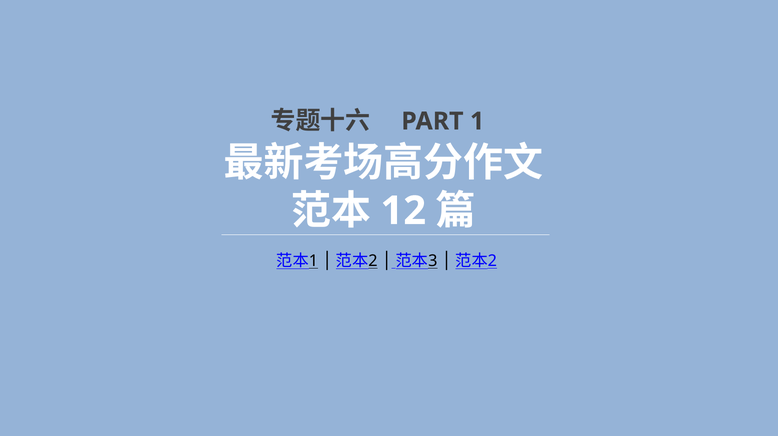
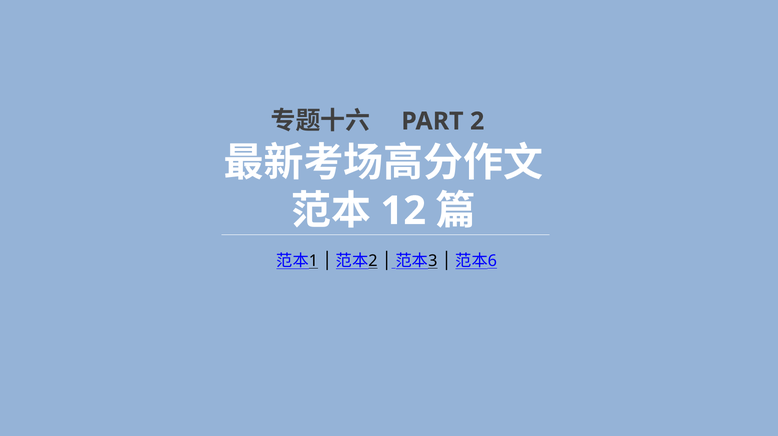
PART 1: 1 -> 2
2 at (492, 261): 2 -> 6
